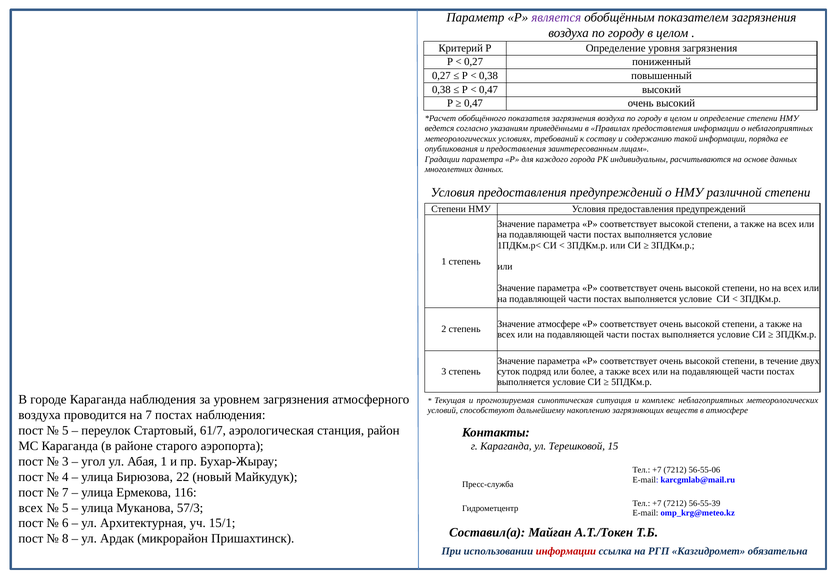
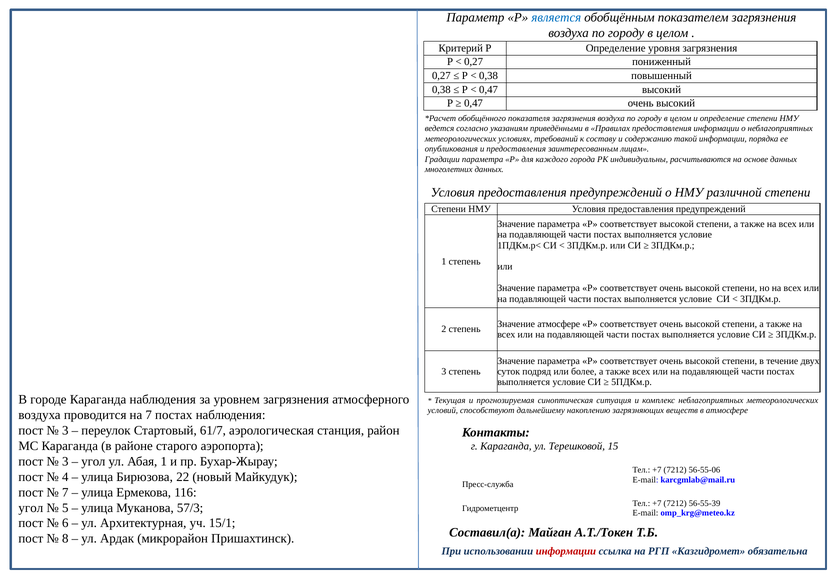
является colour: purple -> blue
5 at (65, 431): 5 -> 3
всех at (31, 508): всех -> угол
